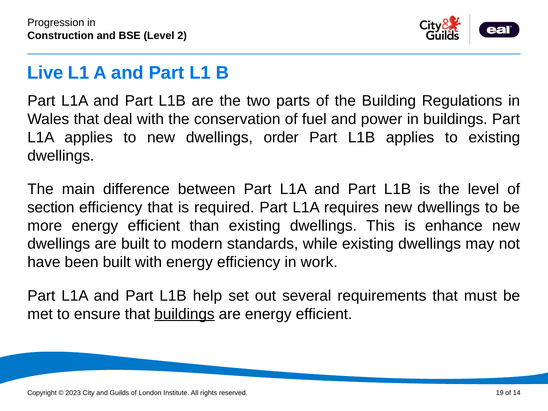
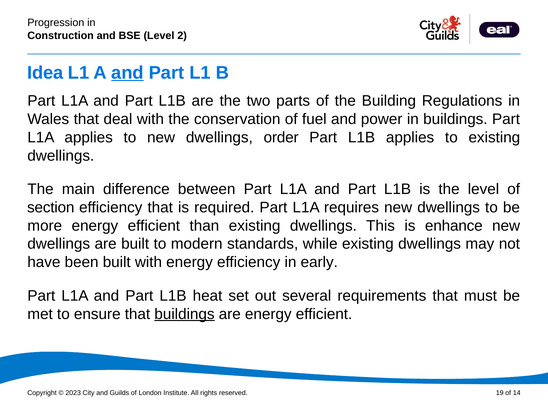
Live: Live -> Idea
and at (127, 73) underline: none -> present
work: work -> early
help: help -> heat
